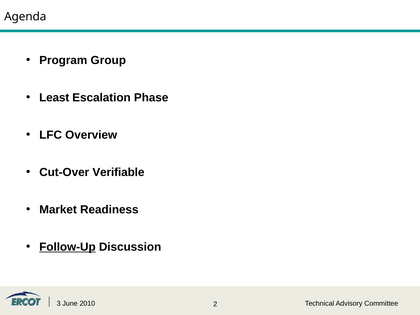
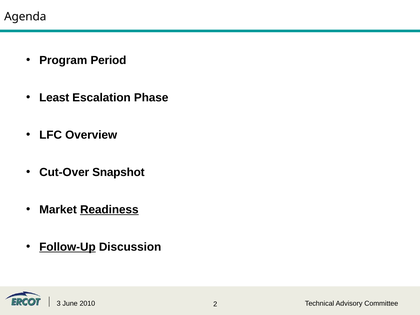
Group: Group -> Period
Verifiable: Verifiable -> Snapshot
Readiness underline: none -> present
